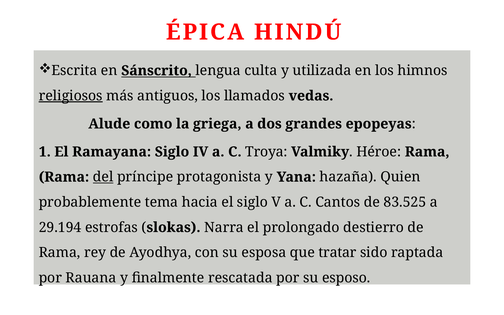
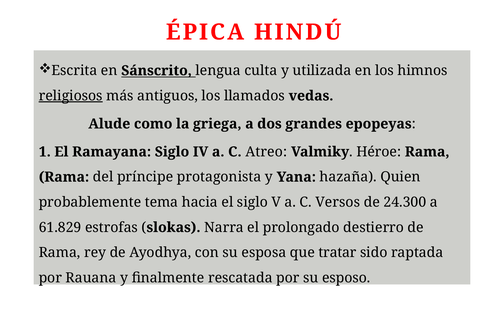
Troya: Troya -> Atreo
del underline: present -> none
Cantos: Cantos -> Versos
83.525: 83.525 -> 24.300
29.194: 29.194 -> 61.829
